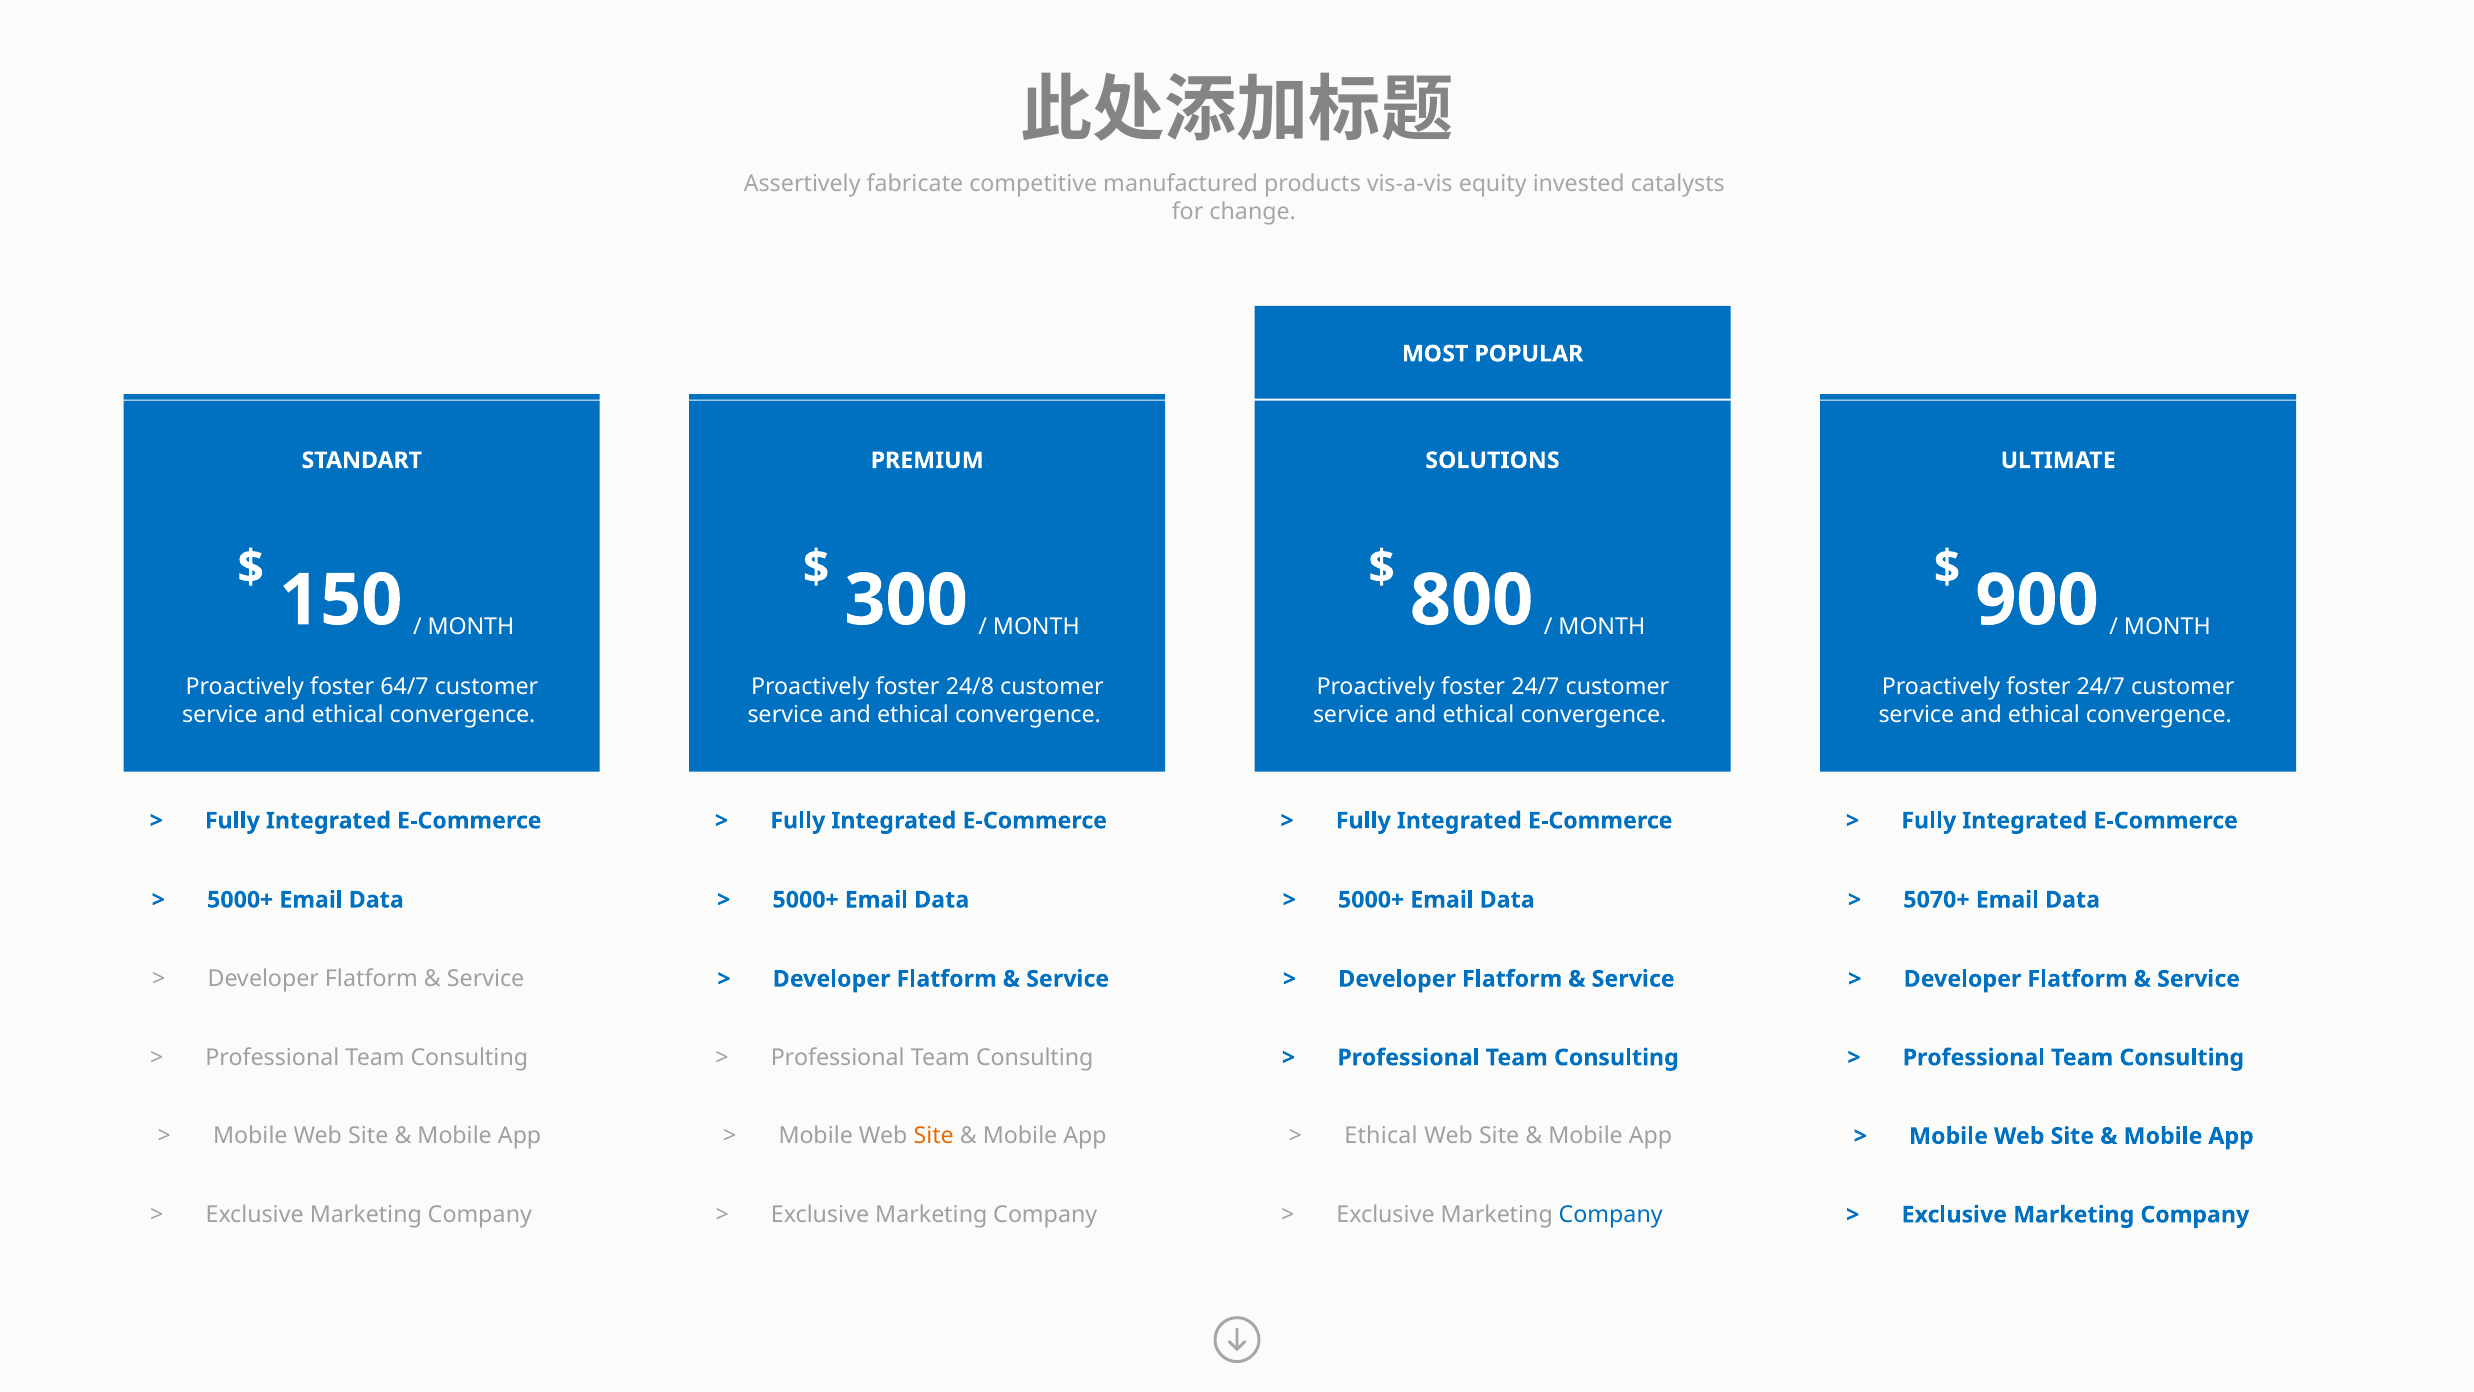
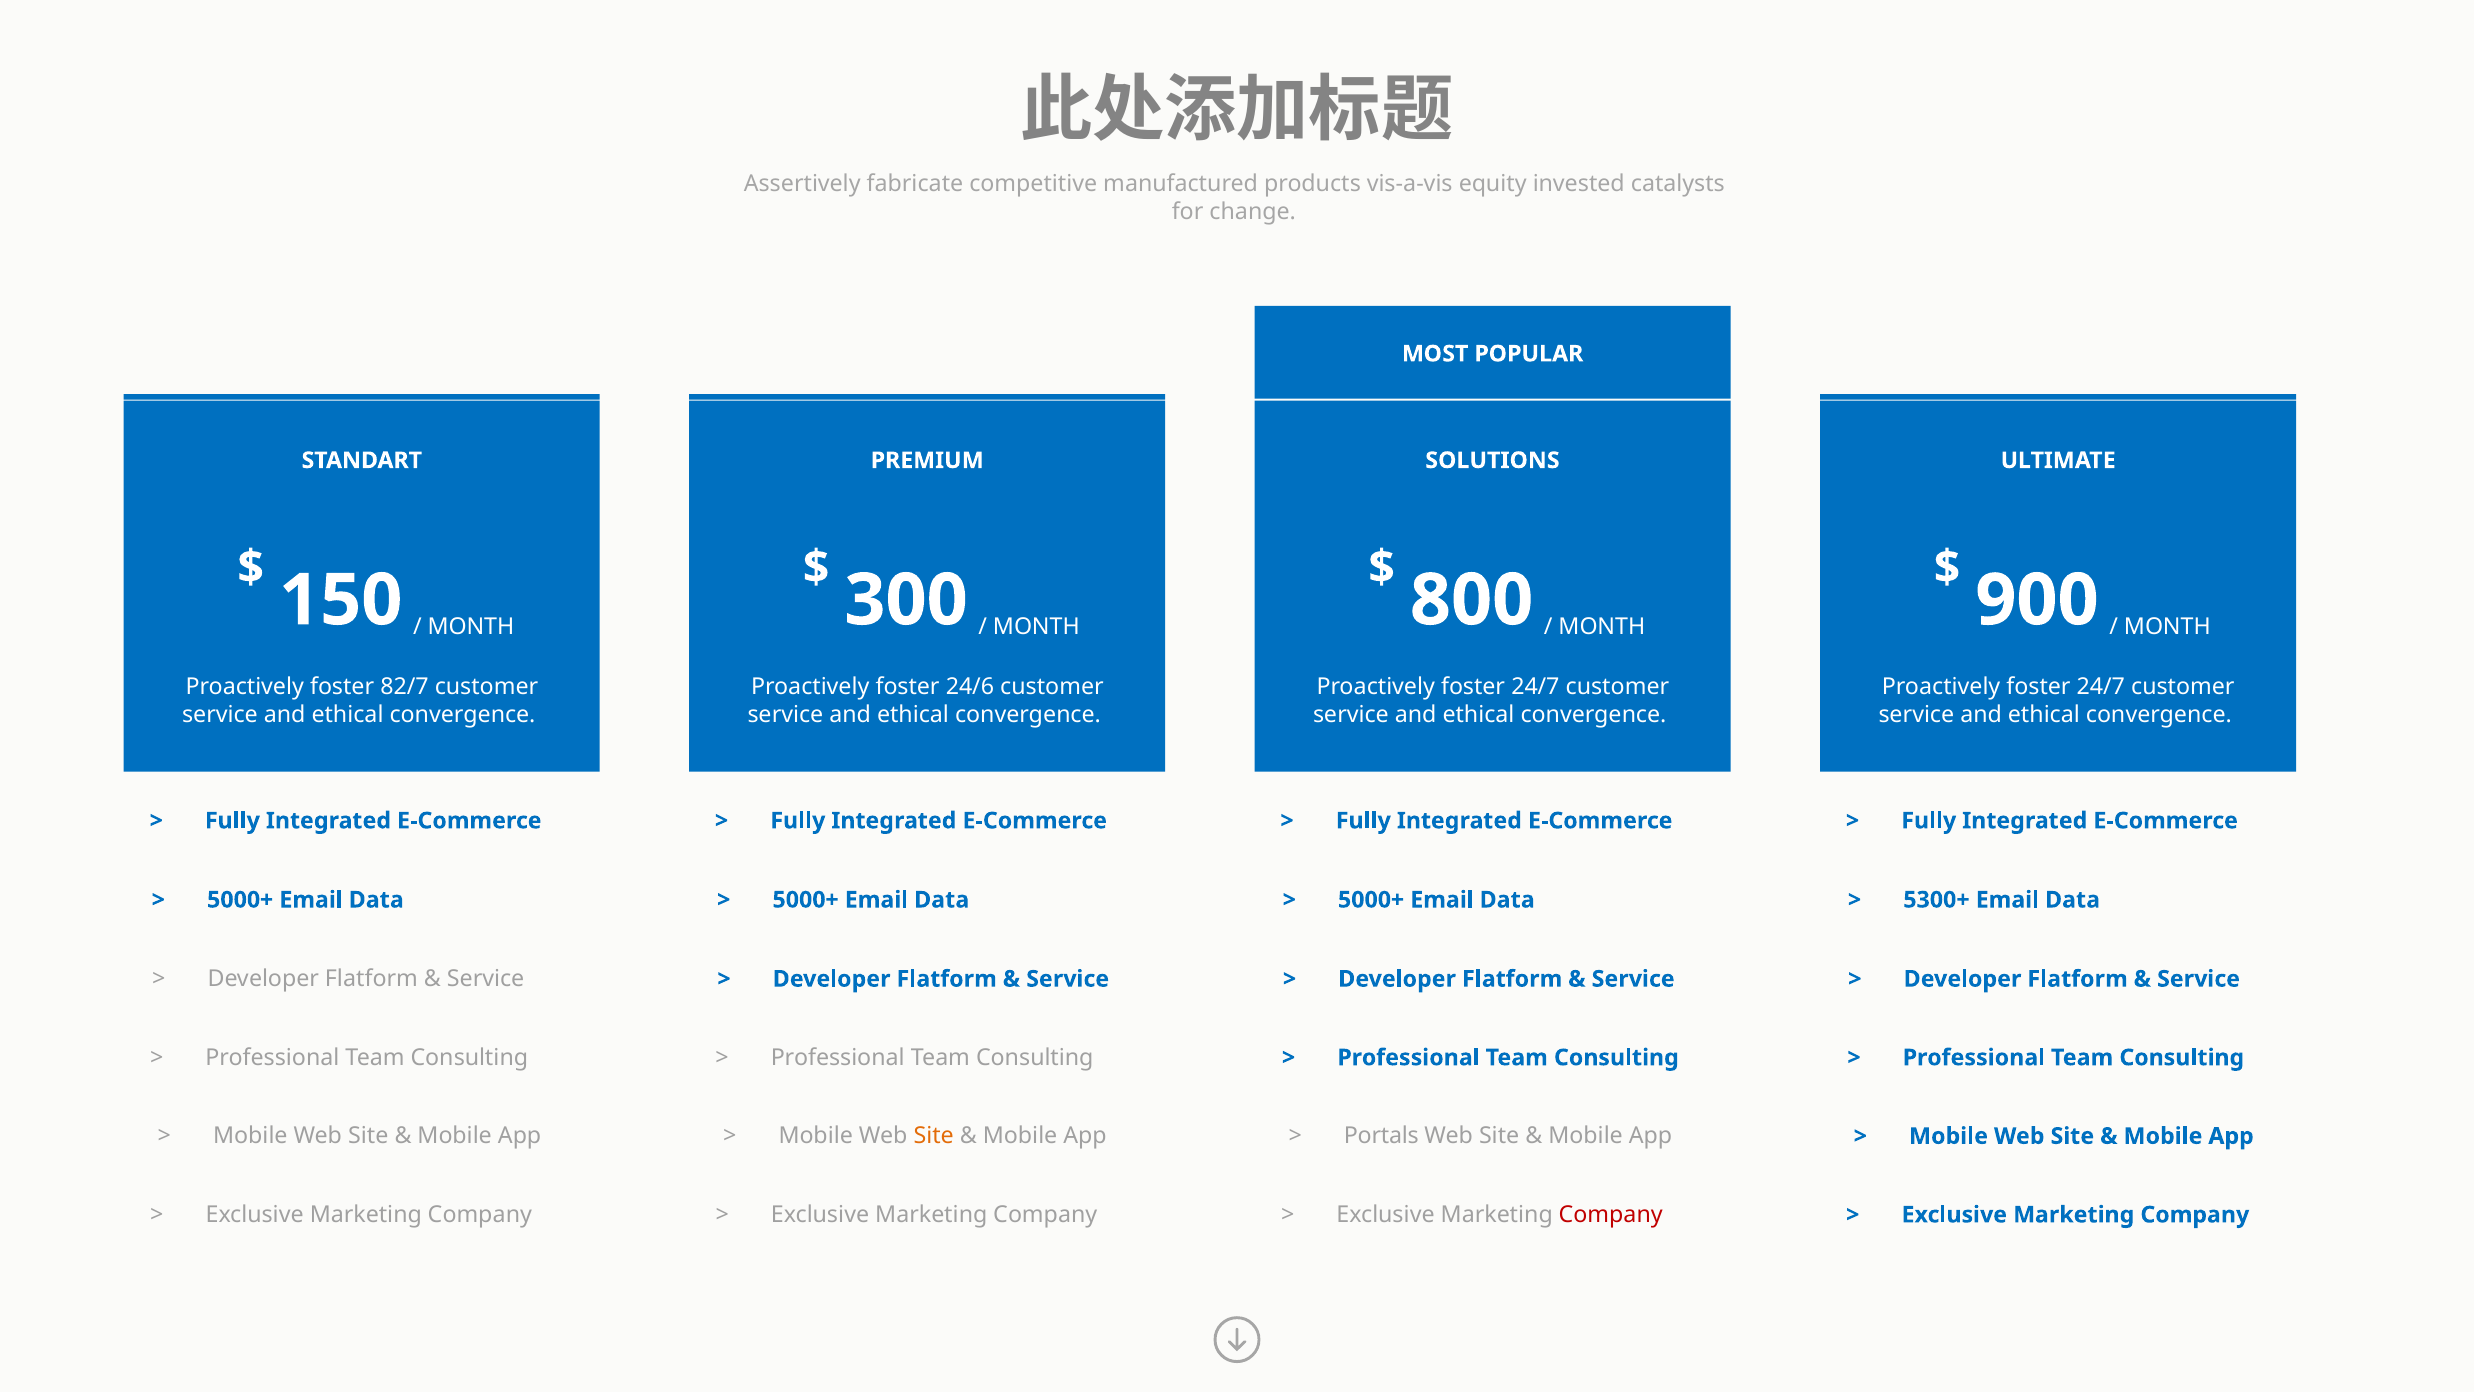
64/7: 64/7 -> 82/7
24/8: 24/8 -> 24/6
5070+: 5070+ -> 5300+
Ethical at (1381, 1136): Ethical -> Portals
Company at (1611, 1214) colour: blue -> red
